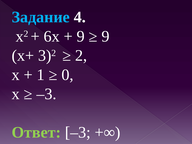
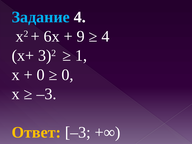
9 at (105, 36): 9 -> 4
2: 2 -> 1
1 at (41, 75): 1 -> 0
Ответ colour: light green -> yellow
